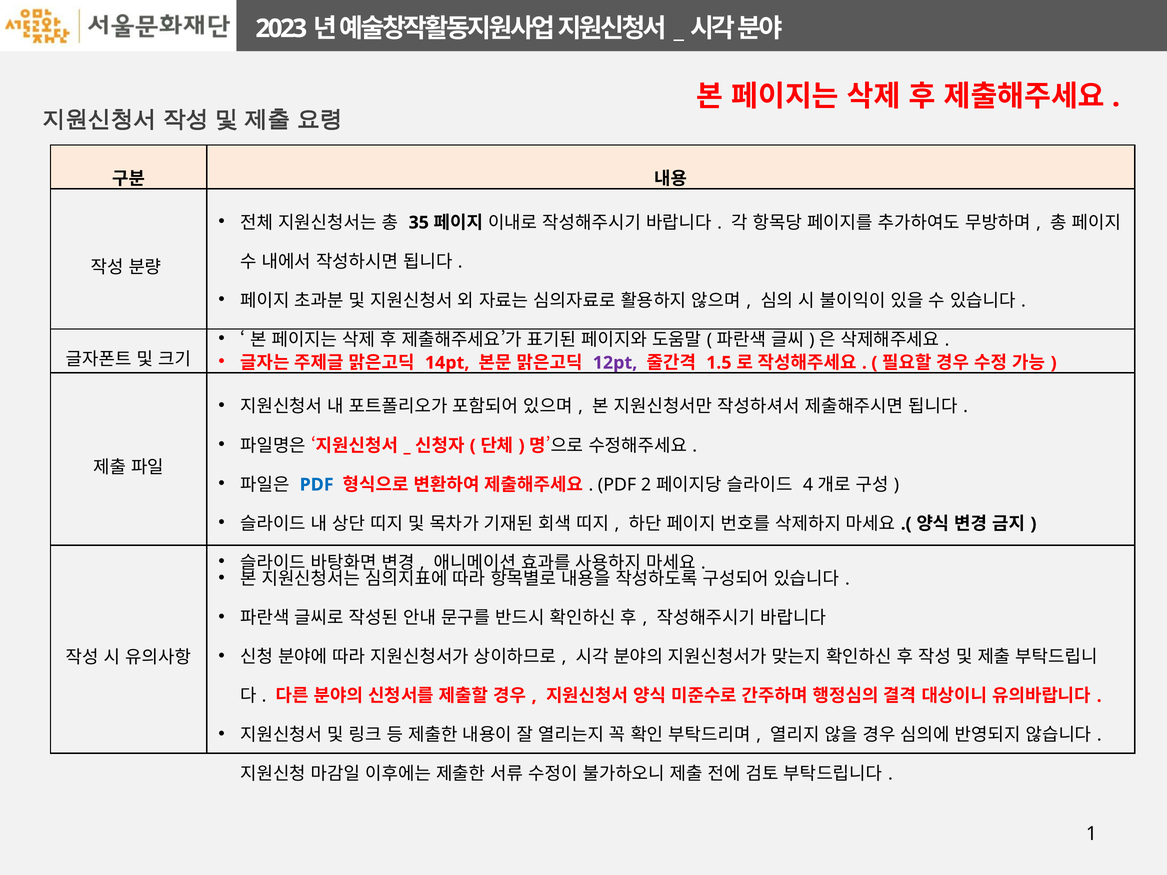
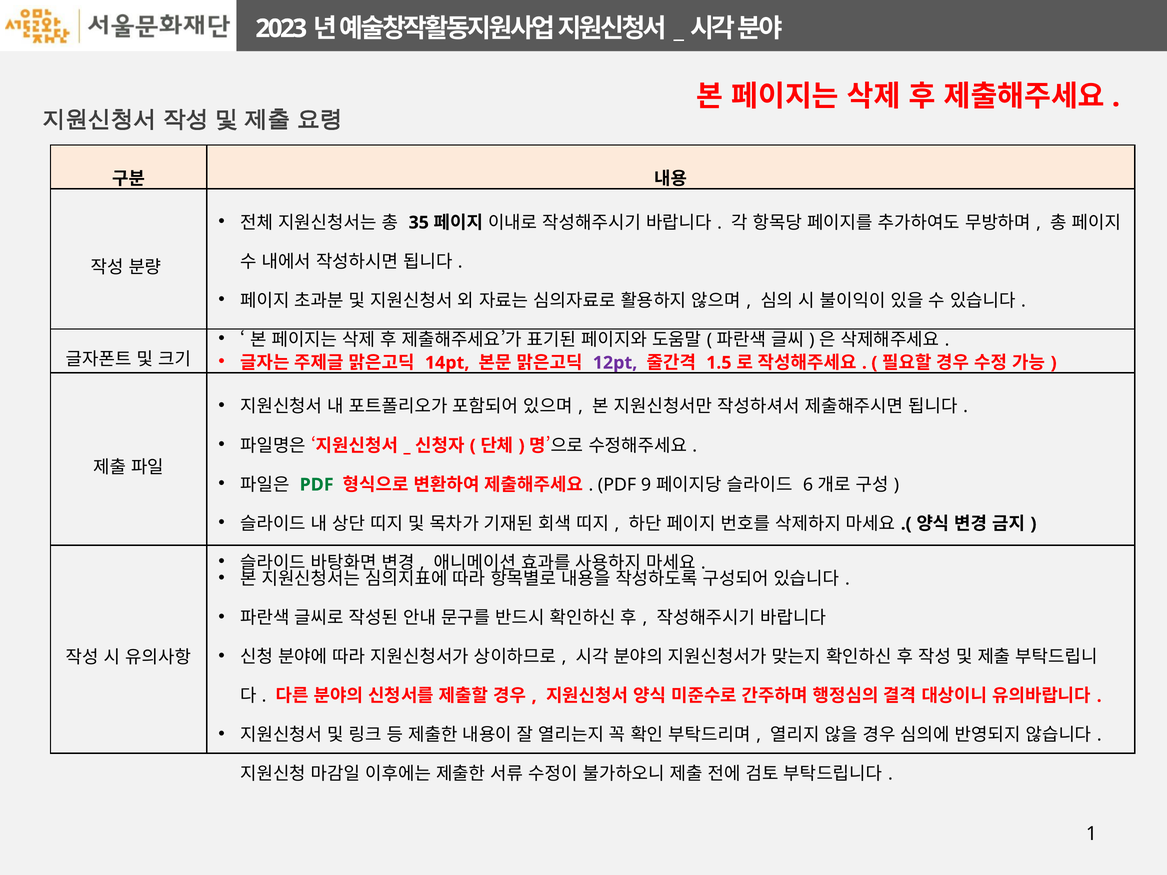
PDF at (317, 485) colour: blue -> green
2: 2 -> 9
4: 4 -> 6
